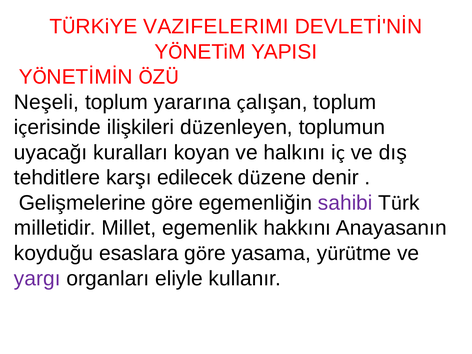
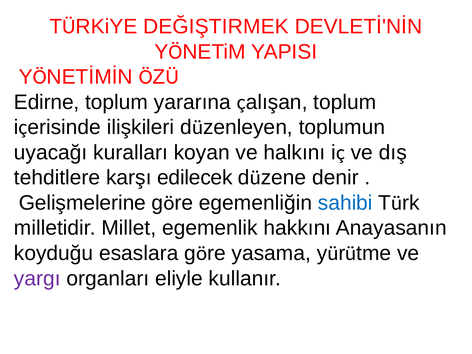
VAZIFELERIMI: VAZIFELERIMI -> DEĞIŞTIRMEK
Neşeli: Neşeli -> Edirne
sahibi colour: purple -> blue
